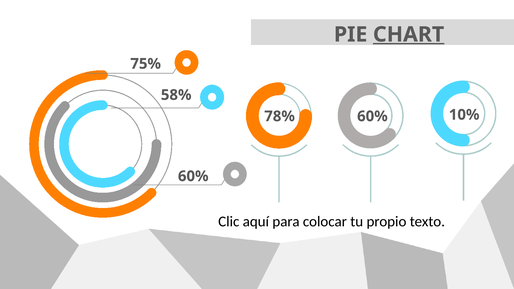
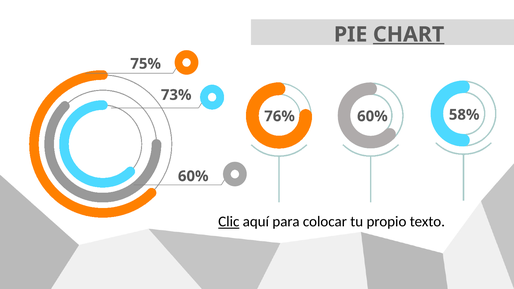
58%: 58% -> 73%
78%: 78% -> 76%
10%: 10% -> 58%
Clic underline: none -> present
